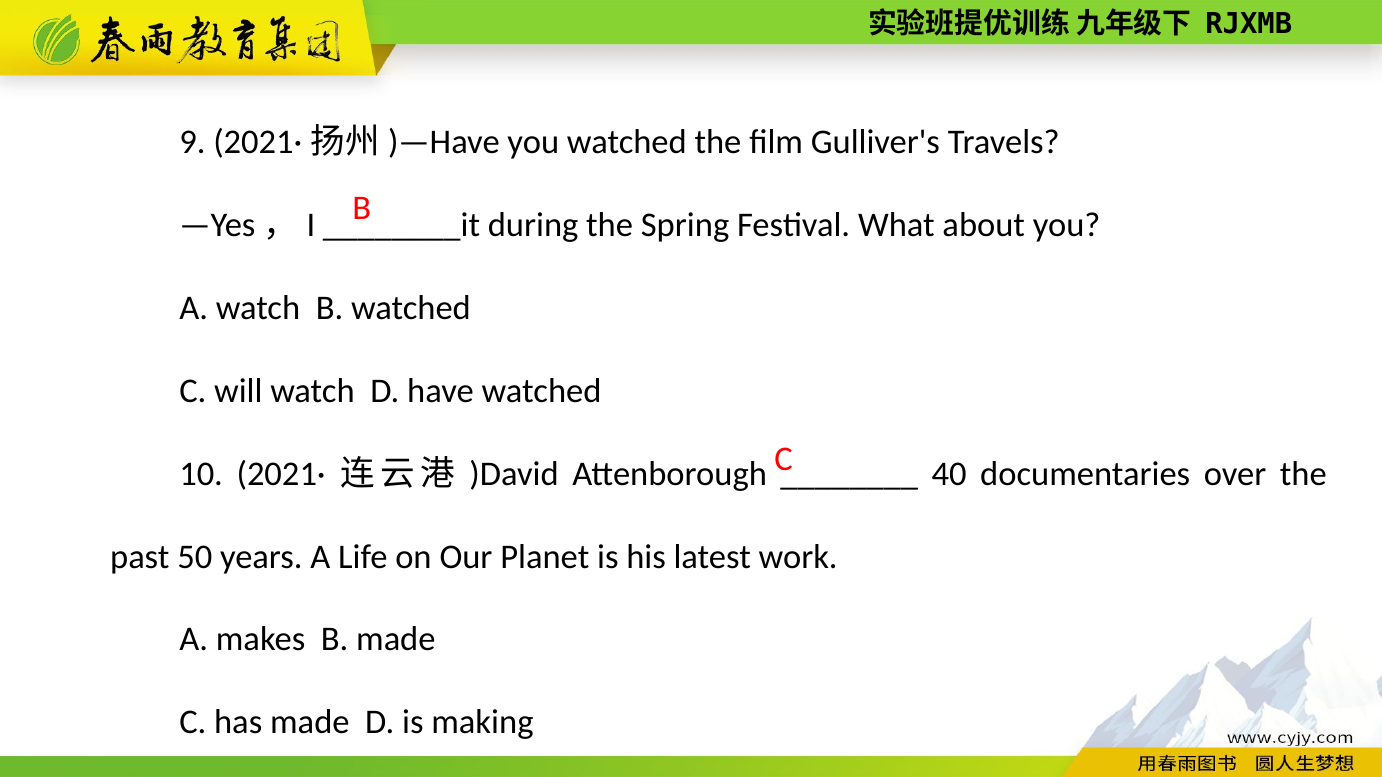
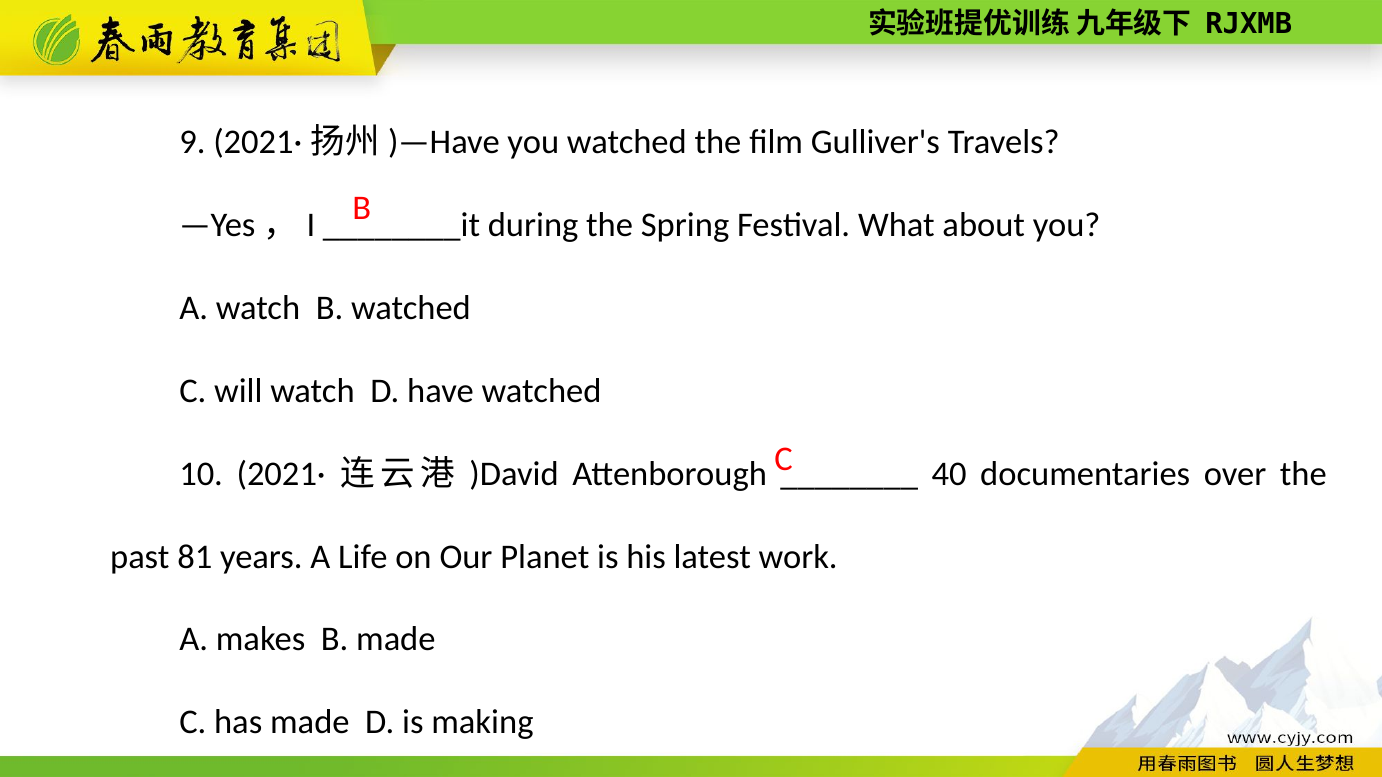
50: 50 -> 81
